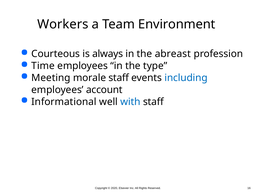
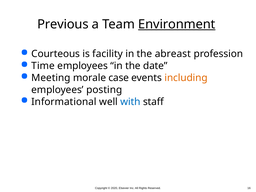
Workers: Workers -> Previous
Environment underline: none -> present
always: always -> facility
type: type -> date
morale staff: staff -> case
including colour: blue -> orange
account: account -> posting
